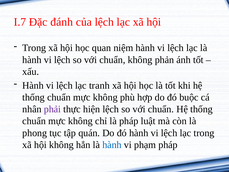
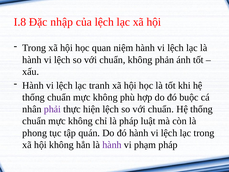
I.7: I.7 -> I.8
đánh: đánh -> nhập
hành at (112, 145) colour: blue -> purple
